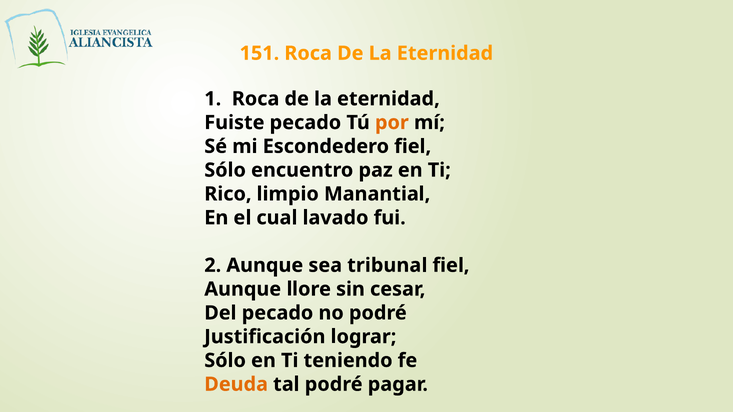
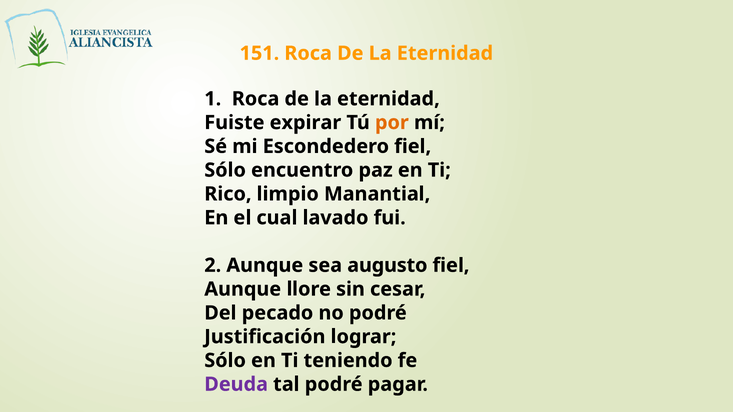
Fuiste pecado: pecado -> expirar
tribunal: tribunal -> augusto
Deuda colour: orange -> purple
